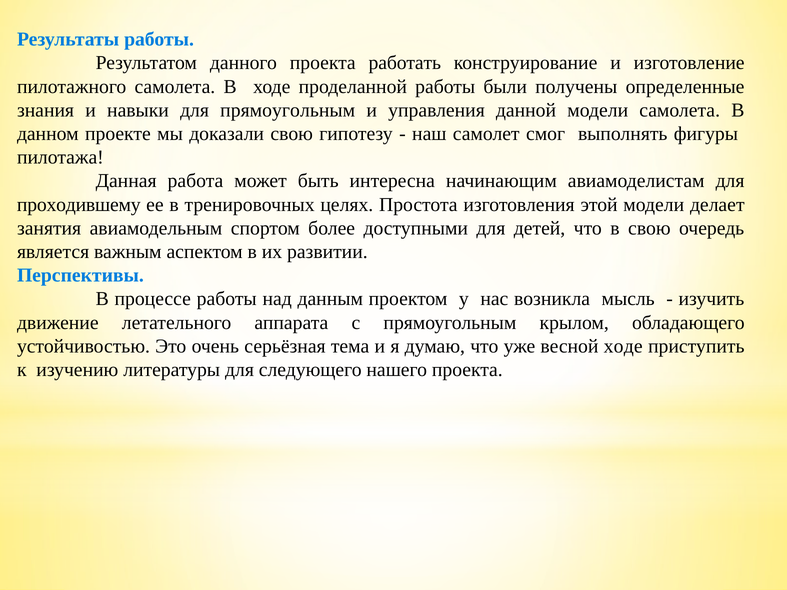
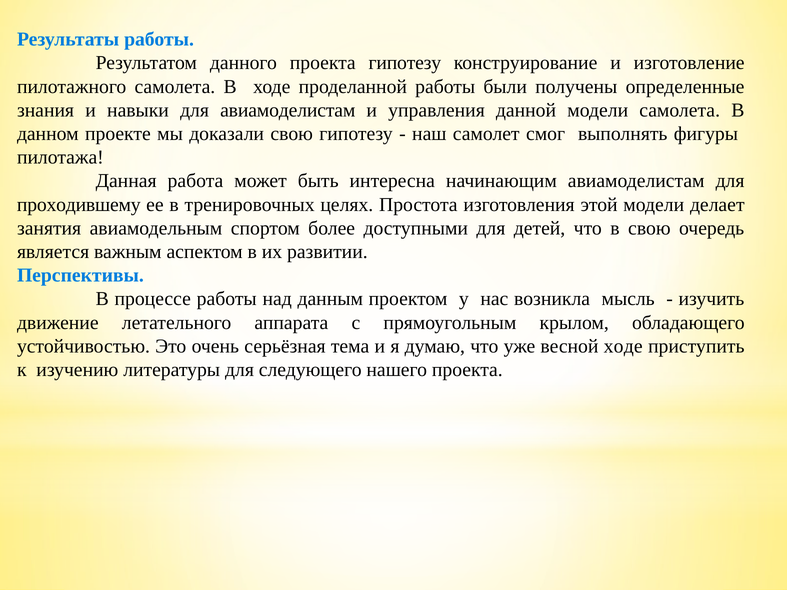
проекта работать: работать -> гипотезу
для прямоугольным: прямоугольным -> авиамоделистам
